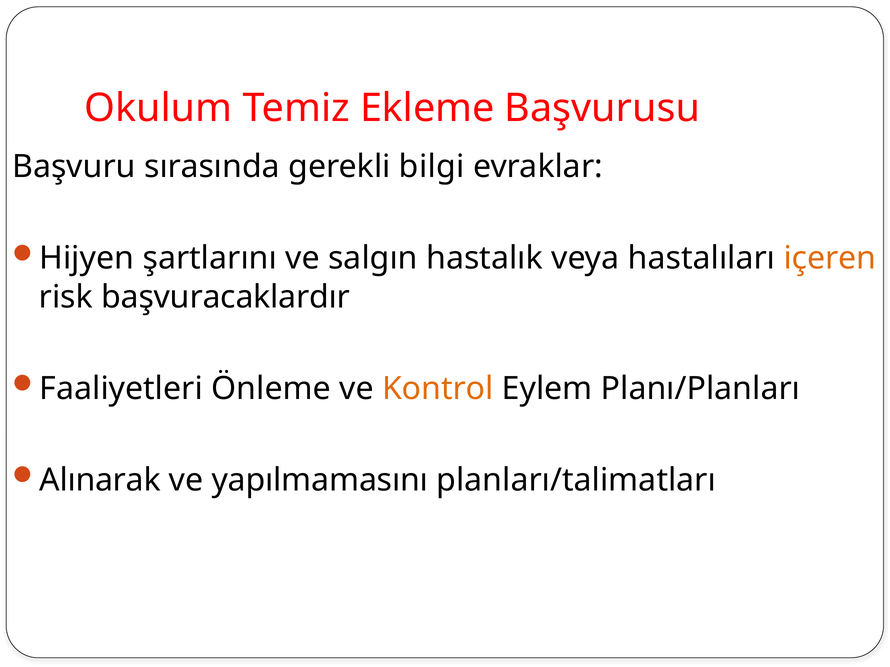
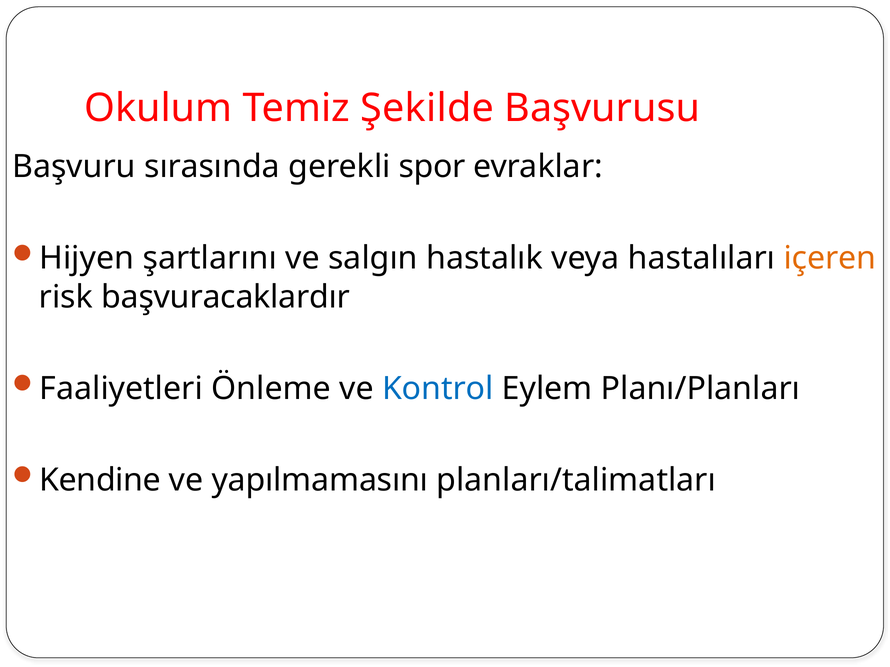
Ekleme: Ekleme -> Şekilde
bilgi: bilgi -> spor
Kontrol colour: orange -> blue
Alınarak: Alınarak -> Kendine
